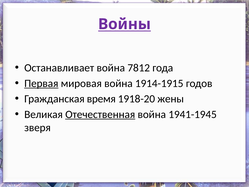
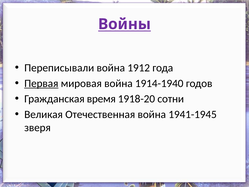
Останавливает: Останавливает -> Переписывали
7812: 7812 -> 1912
1914-1915: 1914-1915 -> 1914-1940
жены: жены -> сотни
Отечественная underline: present -> none
